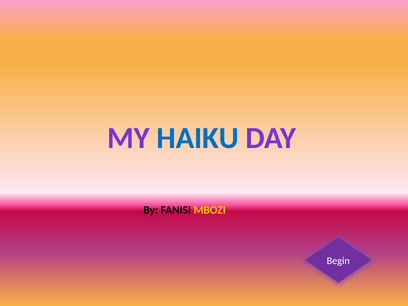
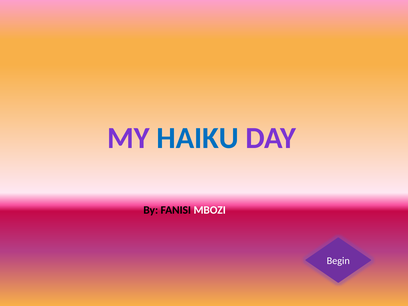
MBOZI colour: yellow -> white
